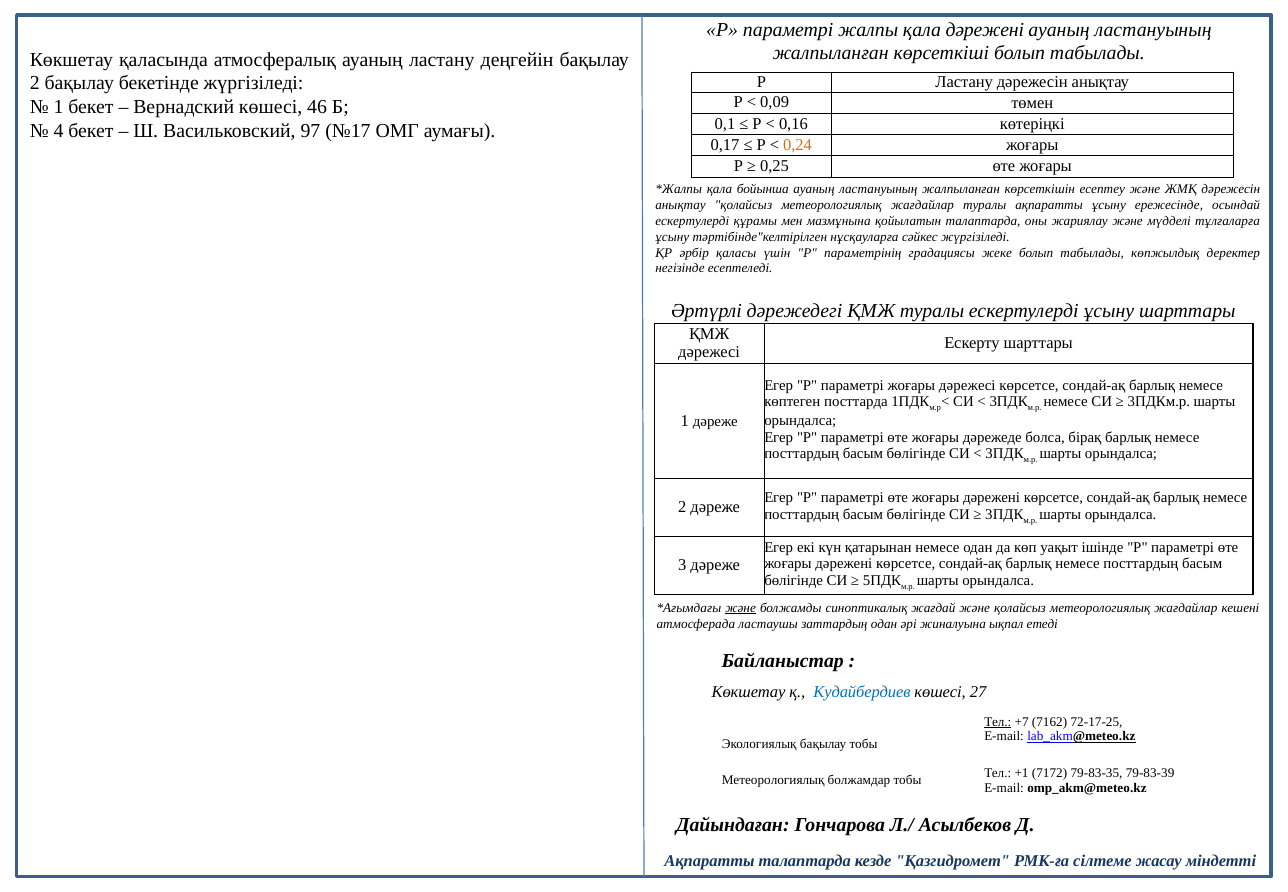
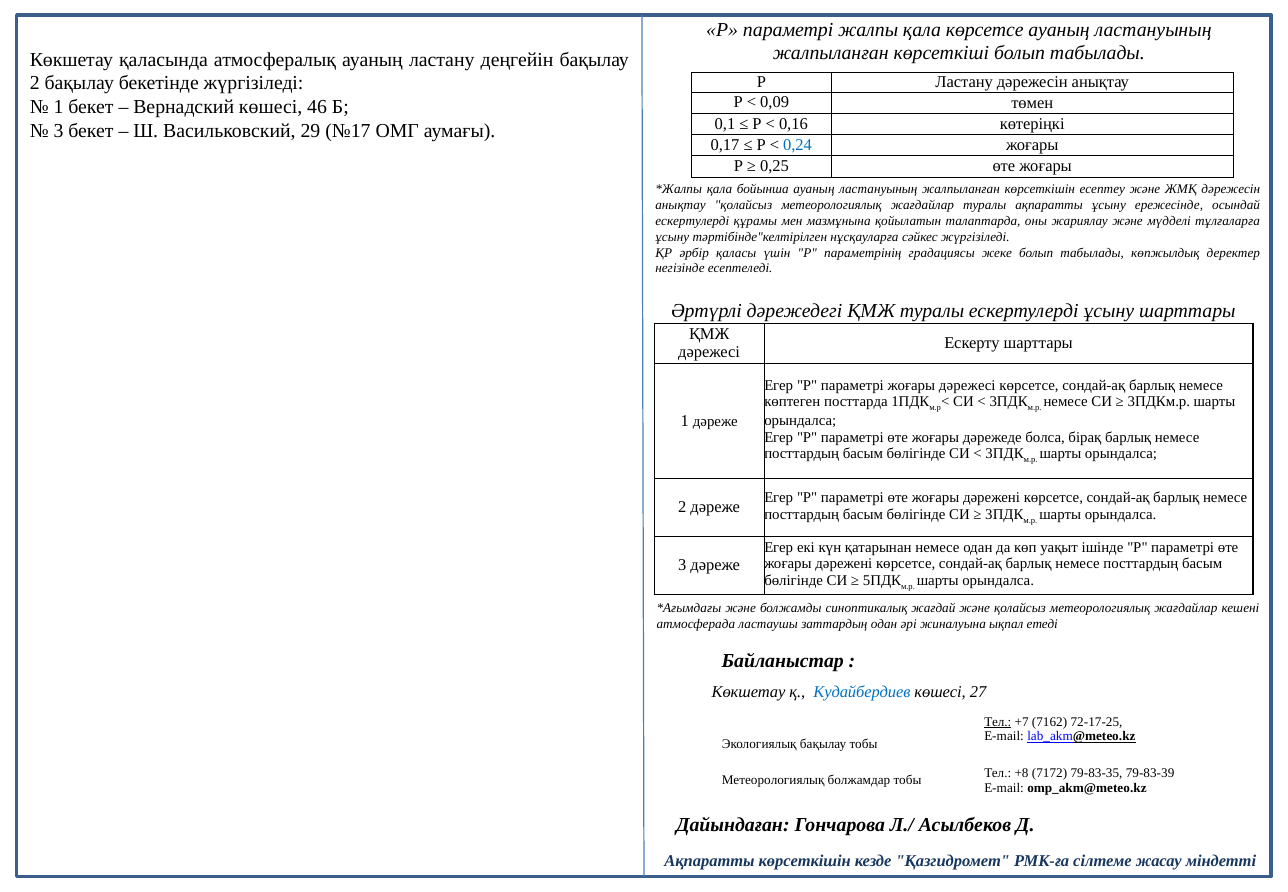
қала дәрежені: дәрежені -> көрсетсе
4 at (59, 131): 4 -> 3
97: 97 -> 29
0,24 colour: orange -> blue
және at (741, 608) underline: present -> none
+1: +1 -> +8
Ақпаратты талаптарда: талаптарда -> көрсеткішін
